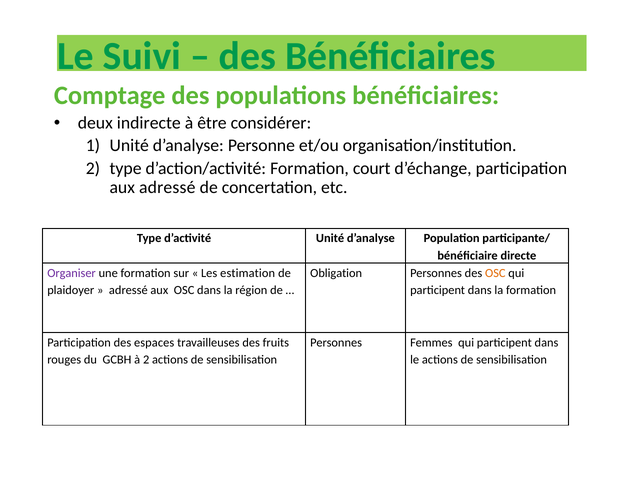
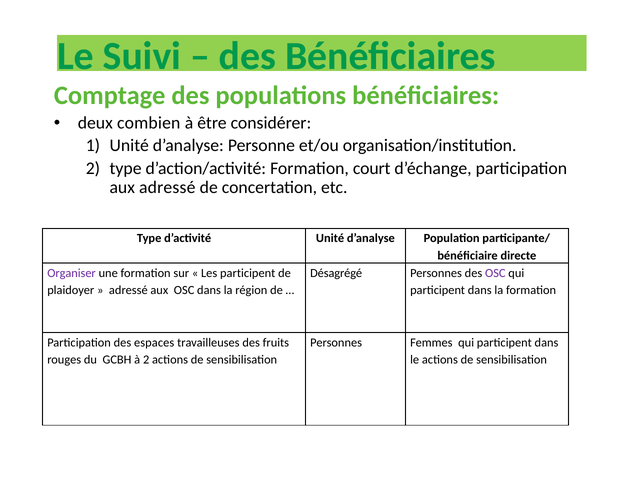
indirecte: indirecte -> combien
Les estimation: estimation -> participent
Obligation: Obligation -> Désagrégé
OSC at (495, 273) colour: orange -> purple
